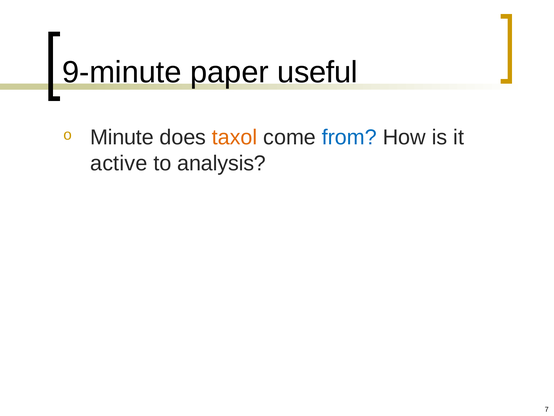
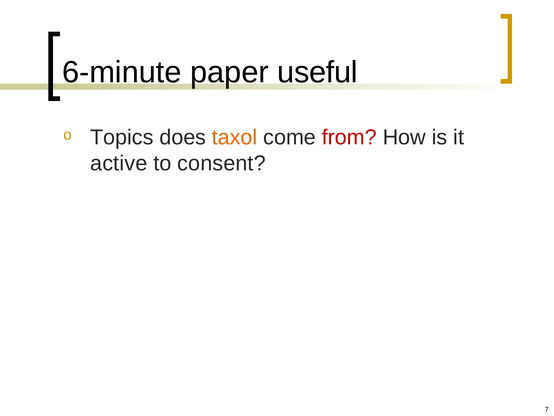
9-minute: 9-minute -> 6-minute
Minute: Minute -> Topics
from colour: blue -> red
analysis: analysis -> consent
